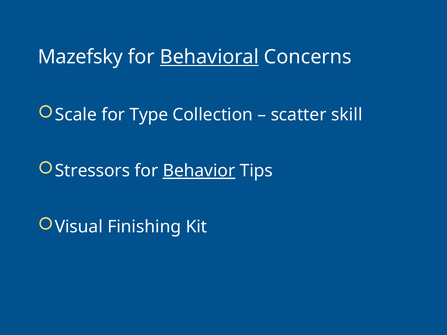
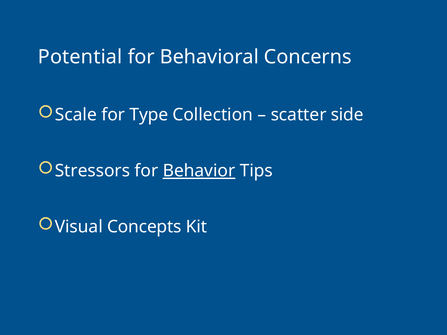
Mazefsky: Mazefsky -> Potential
Behavioral underline: present -> none
skill: skill -> side
Finishing: Finishing -> Concepts
